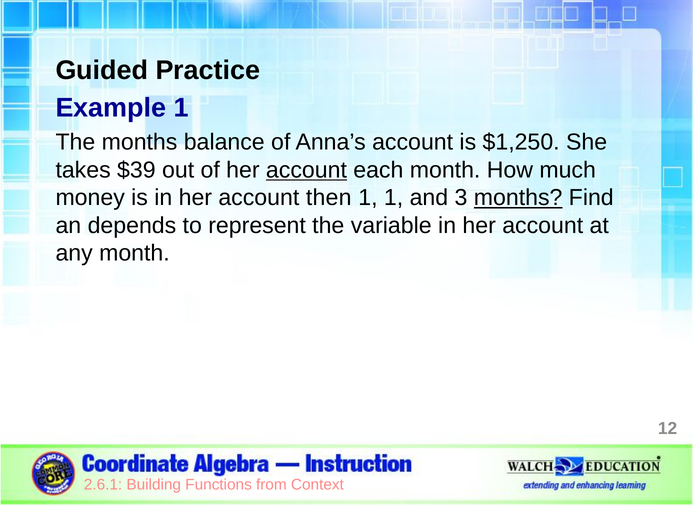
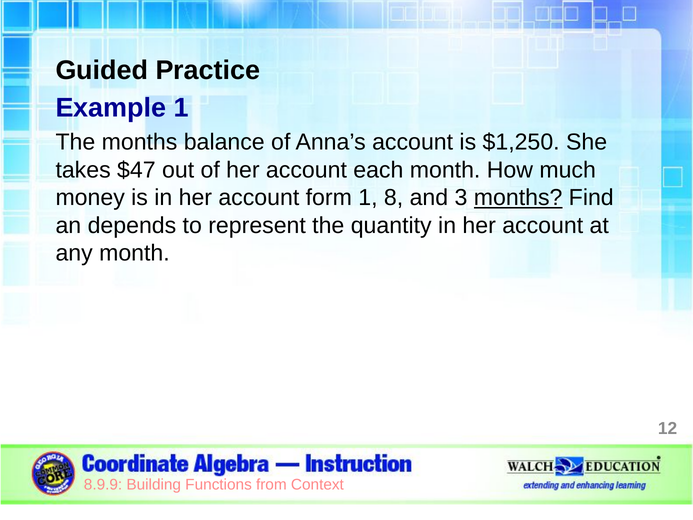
$39: $39 -> $47
account at (306, 170) underline: present -> none
then: then -> form
1 1: 1 -> 8
variable: variable -> quantity
2.6.1: 2.6.1 -> 8.9.9
